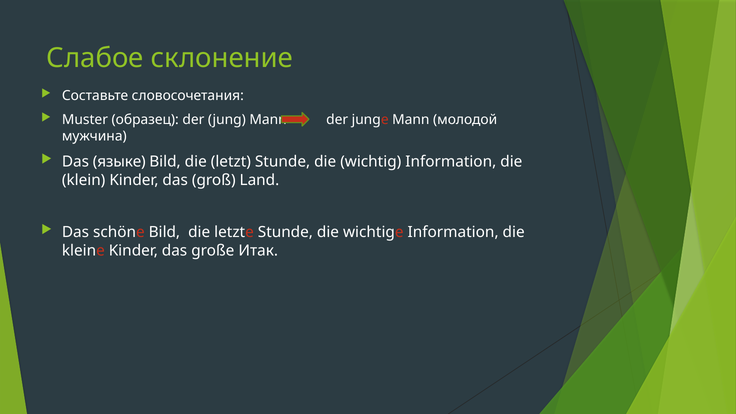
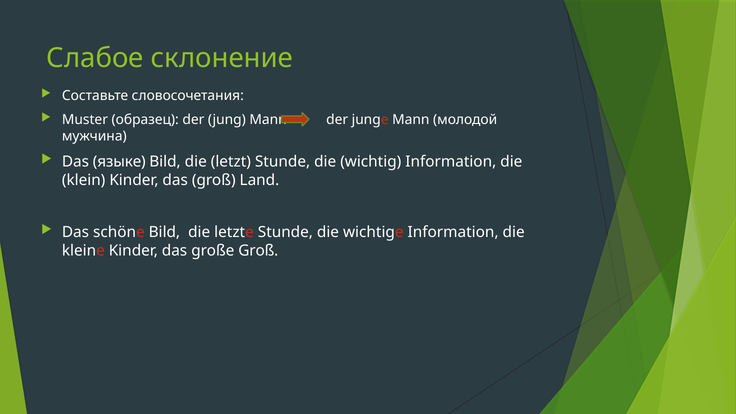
große Итак: Итак -> Groß
